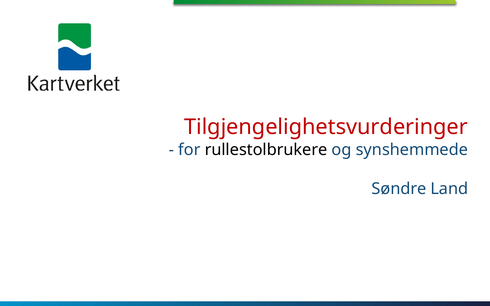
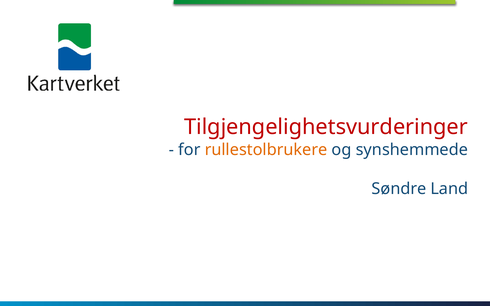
rullestolbrukere colour: black -> orange
